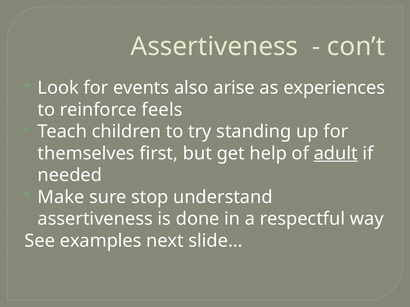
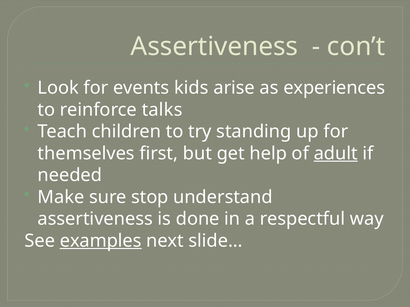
also: also -> kids
feels: feels -> talks
examples underline: none -> present
